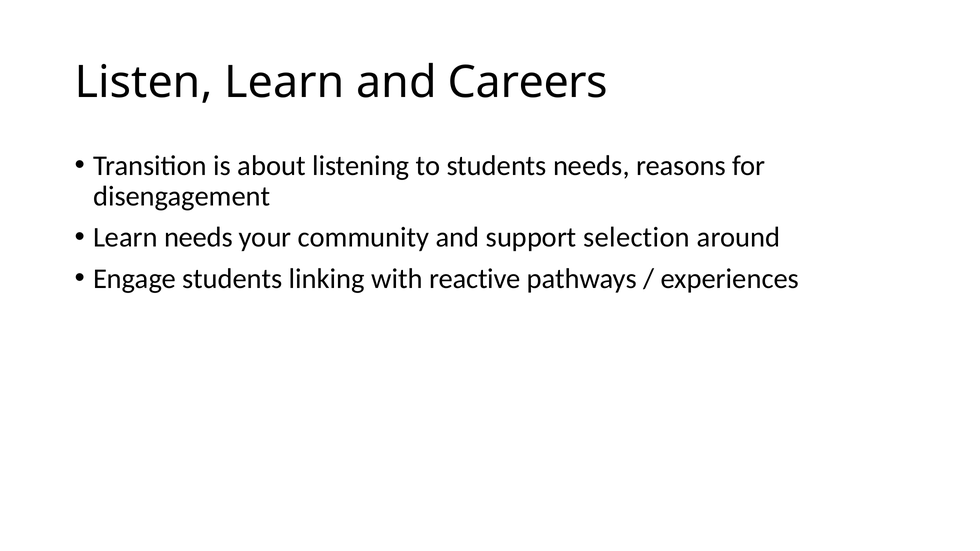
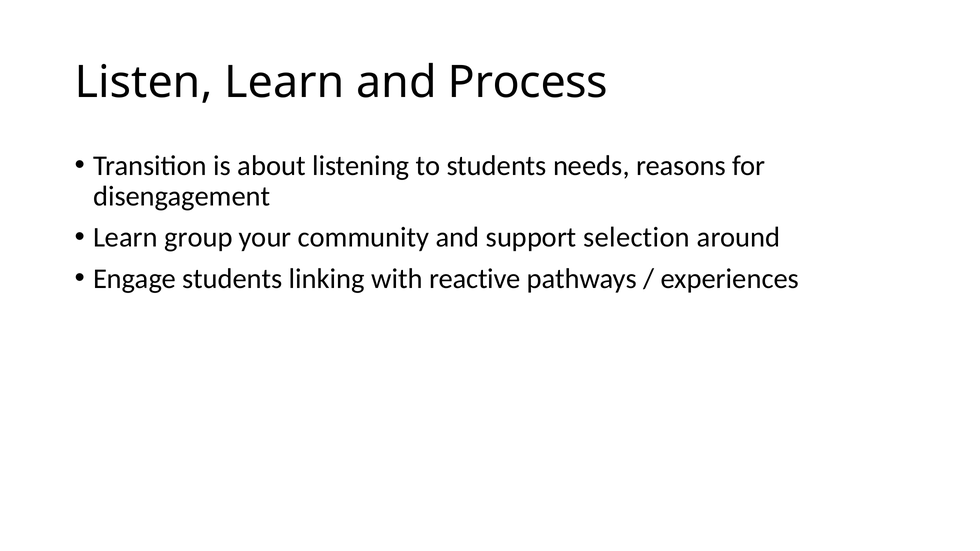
Careers: Careers -> Process
Learn needs: needs -> group
